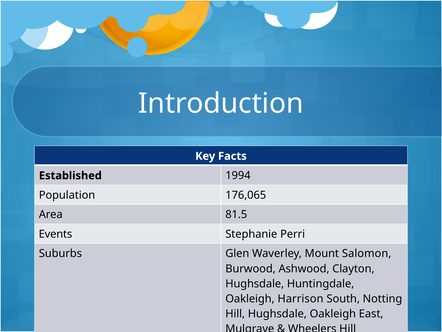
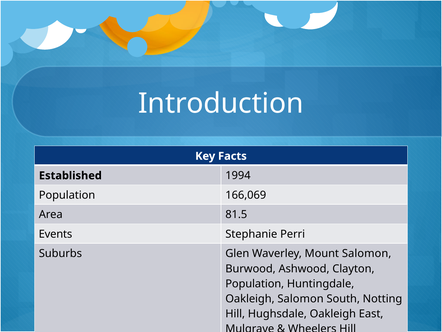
176,065: 176,065 -> 166,069
Hughsdale at (255, 283): Hughsdale -> Population
Oakleigh Harrison: Harrison -> Salomon
